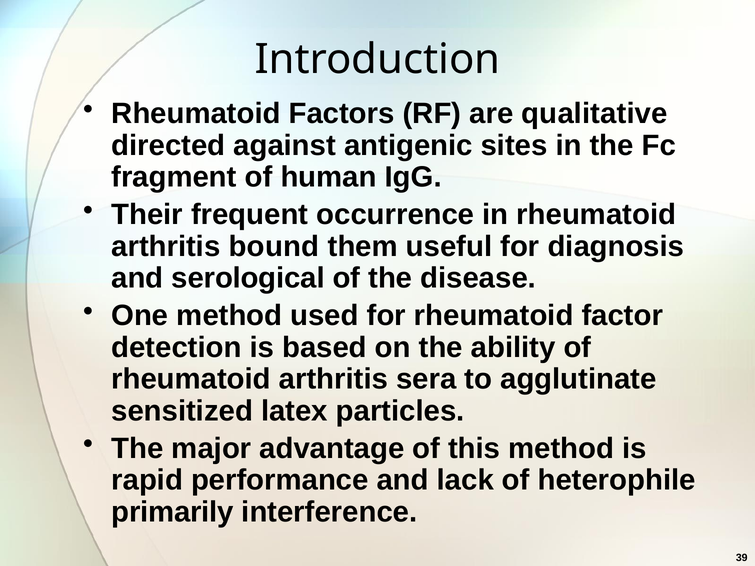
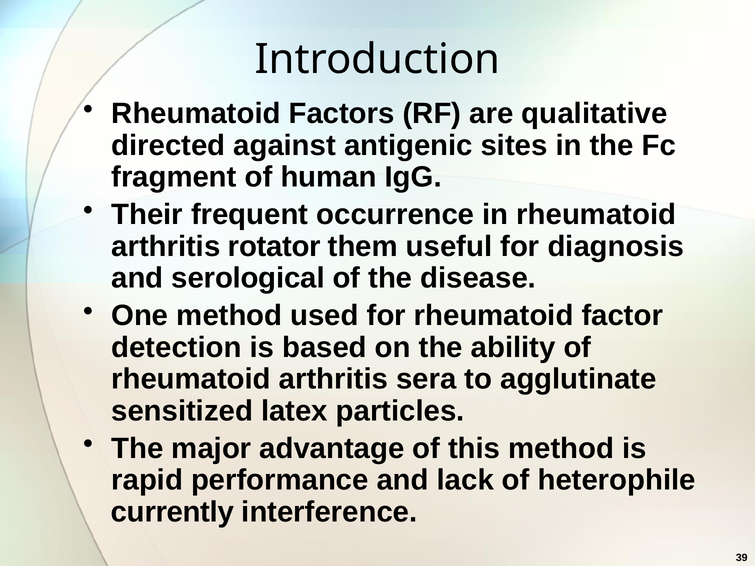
bound: bound -> rotator
primarily: primarily -> currently
